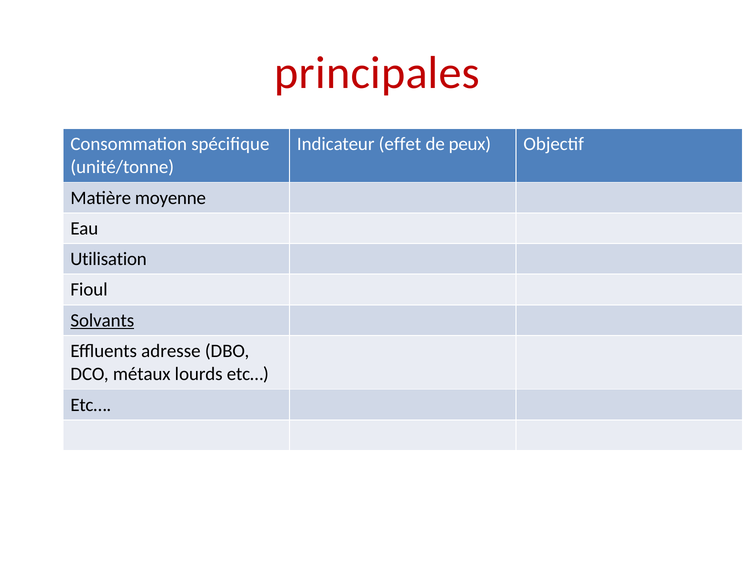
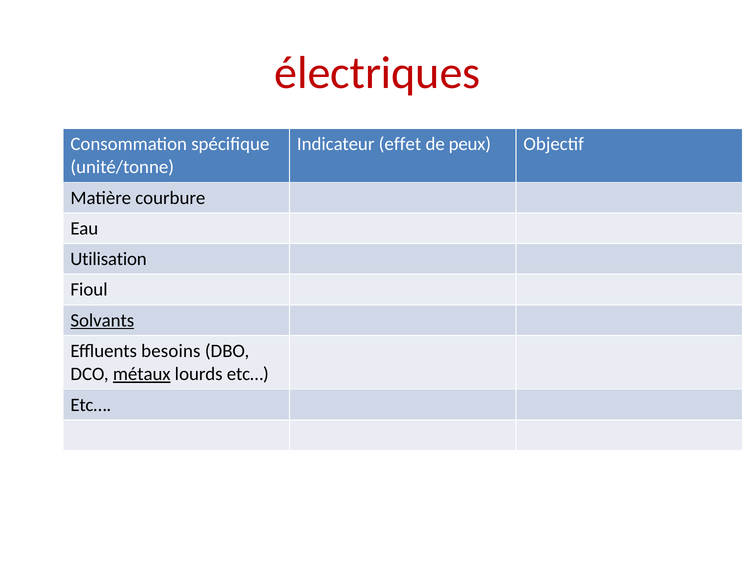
principales: principales -> électriques
moyenne: moyenne -> courbure
adresse: adresse -> besoins
métaux underline: none -> present
